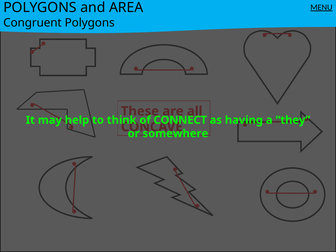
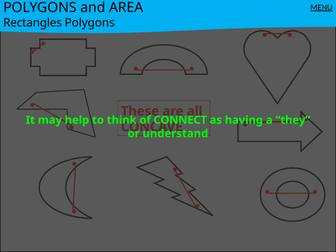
Congruent: Congruent -> Rectangles
somewhere: somewhere -> understand
